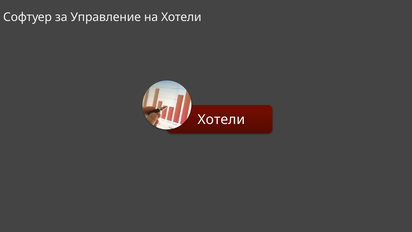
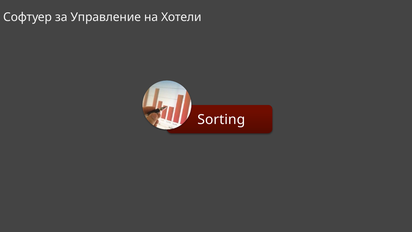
Хотели at (221, 120): Хотели -> Sorting
